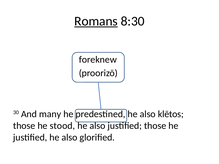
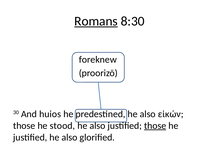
many: many -> huios
klētos: klētos -> εἰκών
those at (155, 126) underline: none -> present
